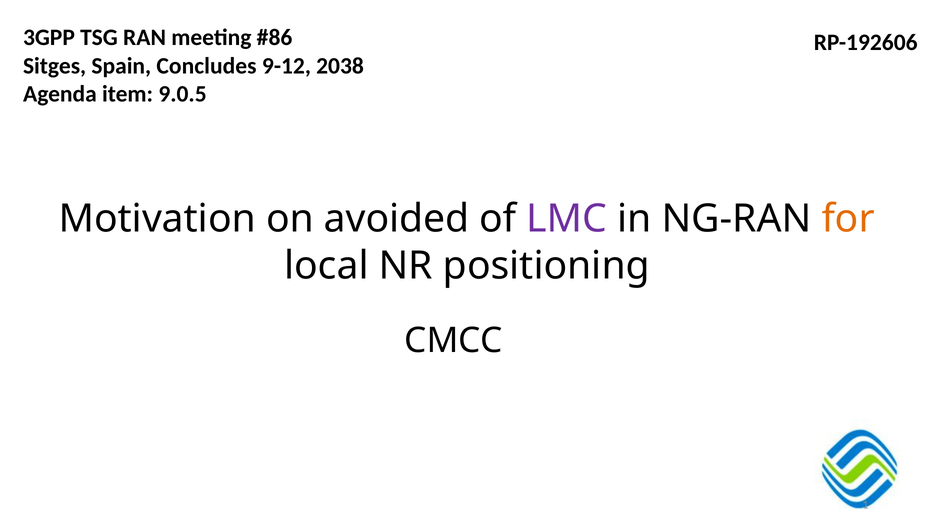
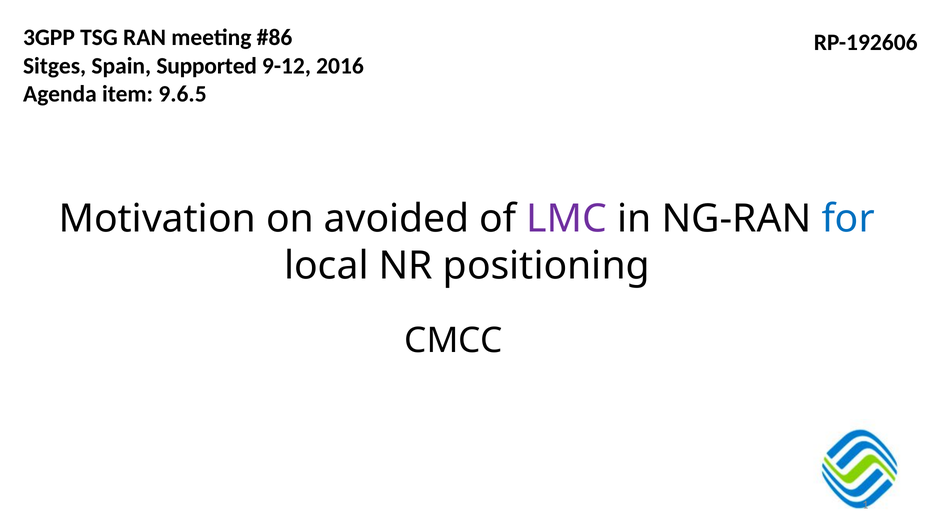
Concludes: Concludes -> Supported
2038: 2038 -> 2016
9.0.5: 9.0.5 -> 9.6.5
for colour: orange -> blue
